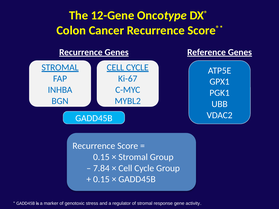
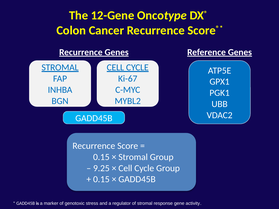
7.84: 7.84 -> 9.25
